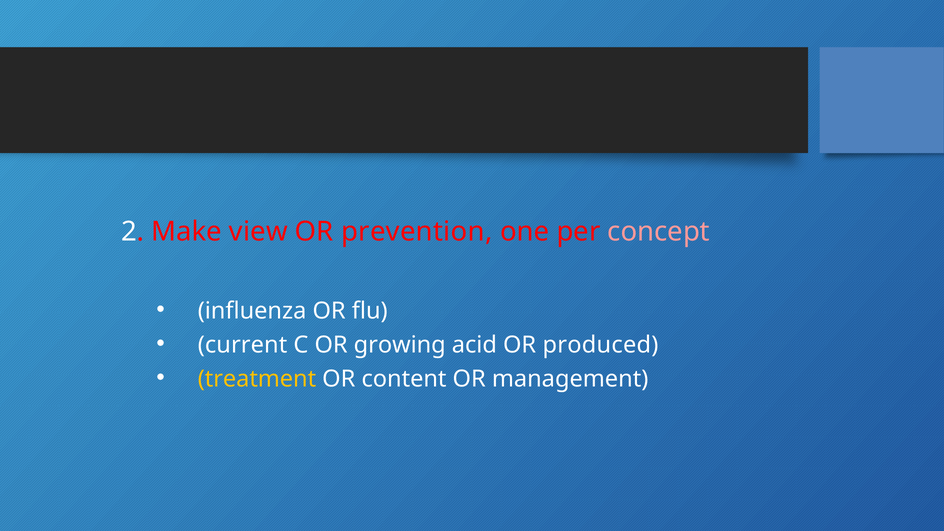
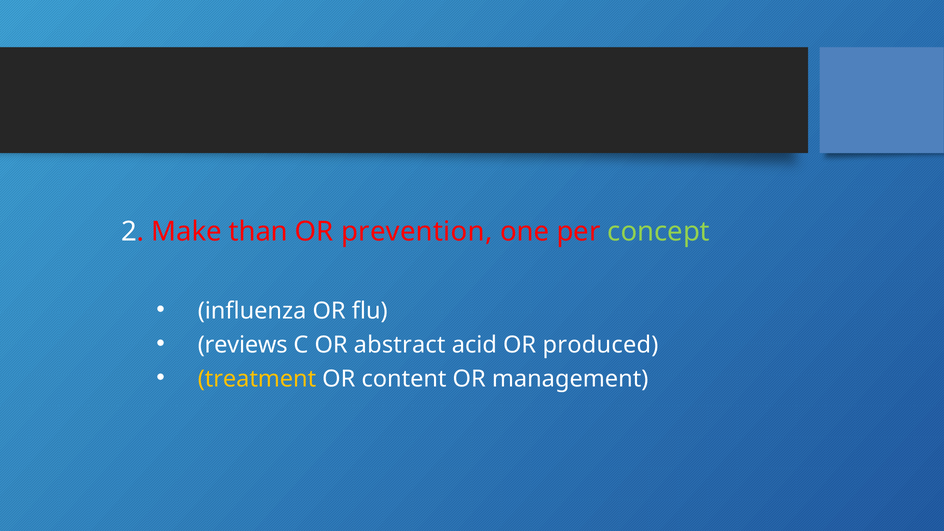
view: view -> than
concept colour: pink -> light green
current: current -> reviews
growing: growing -> abstract
